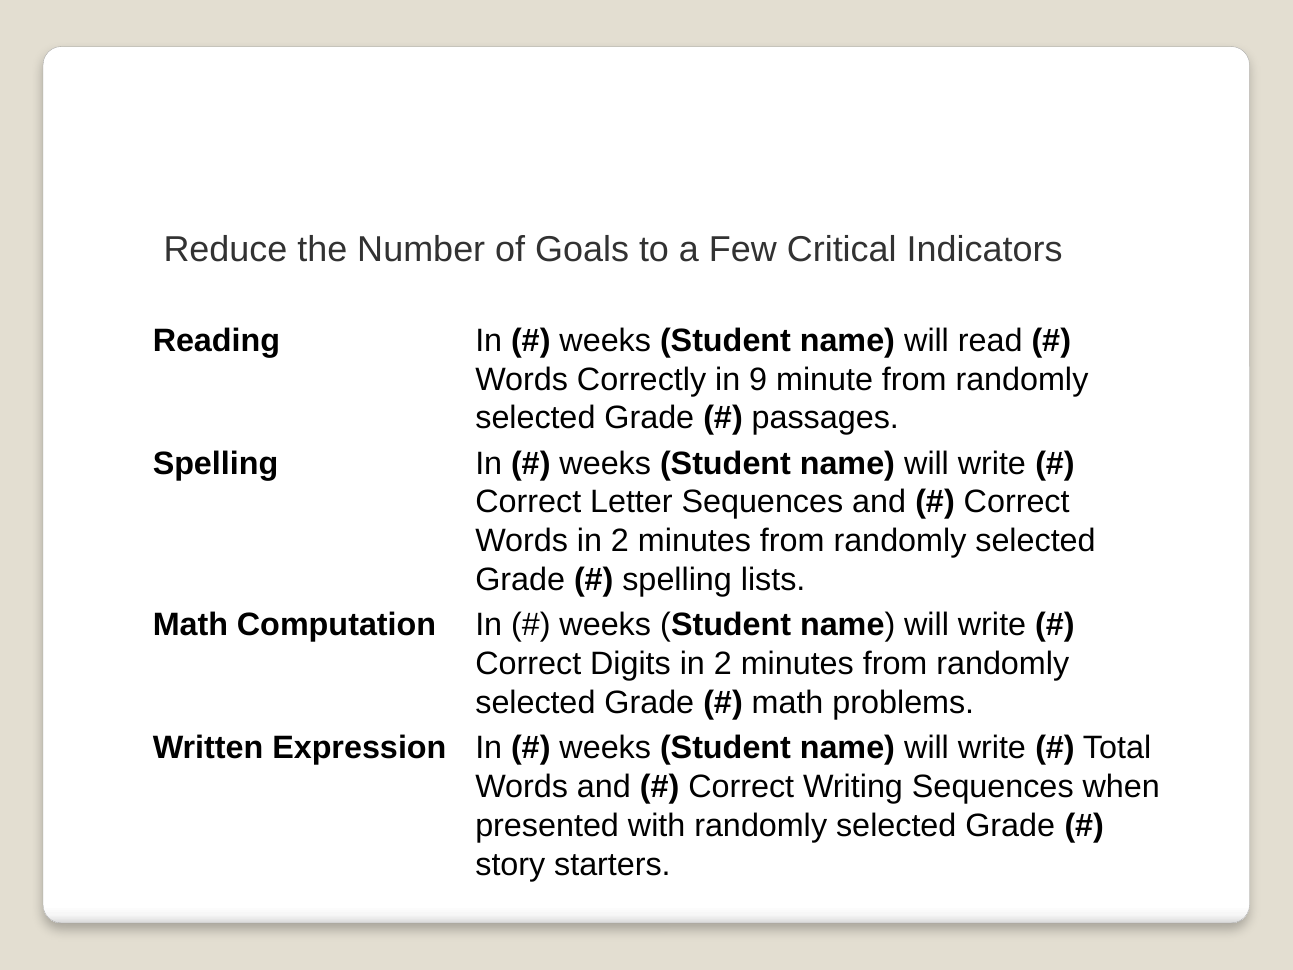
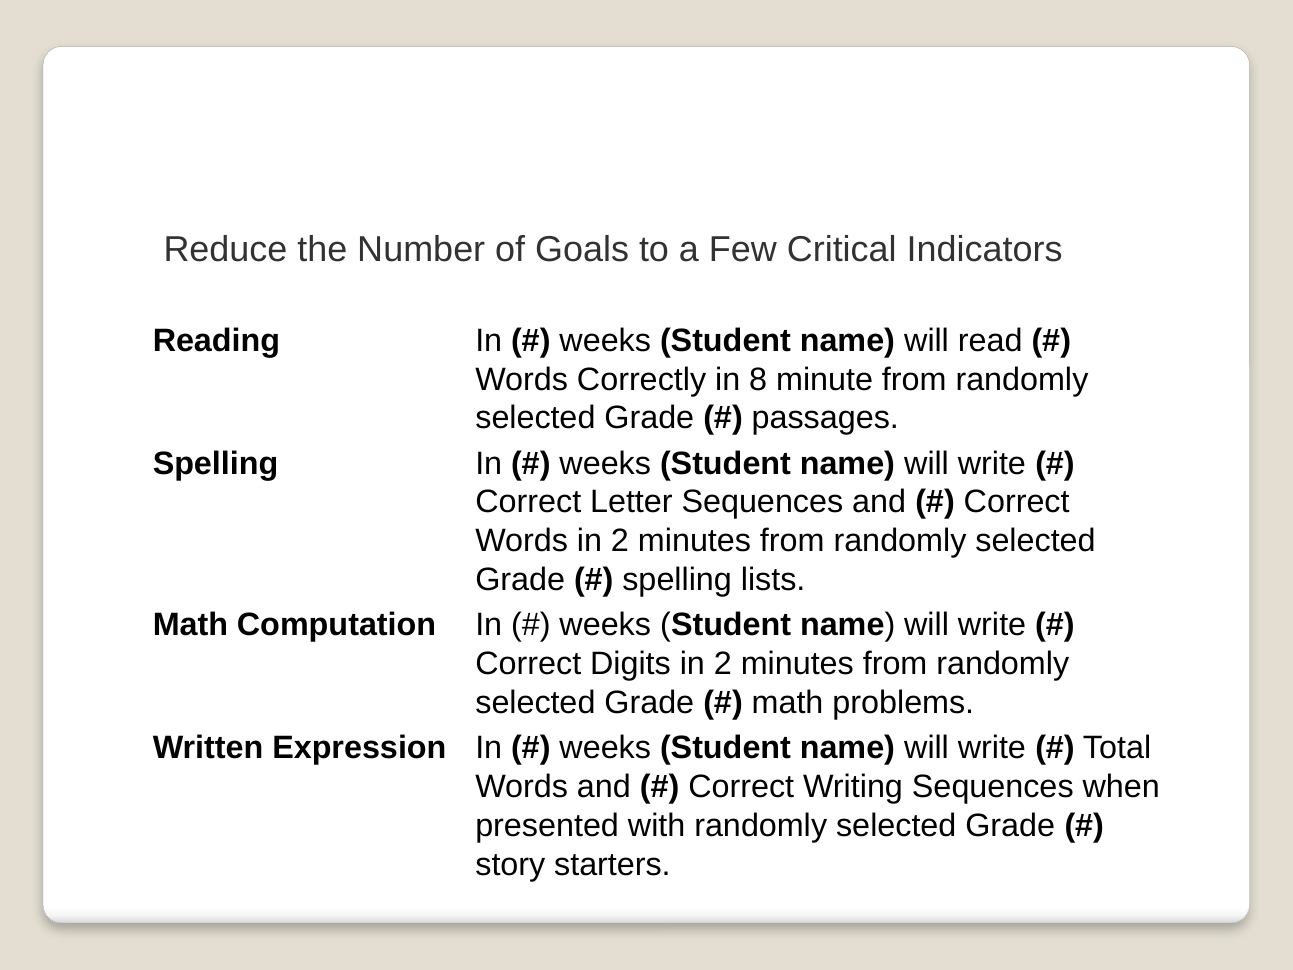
9: 9 -> 8
